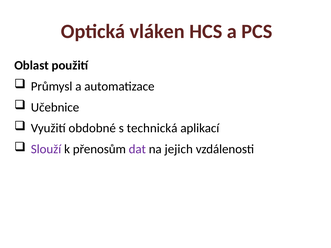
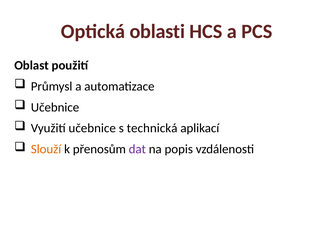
vláken: vláken -> oblasti
Využití obdobné: obdobné -> učebnice
Slouží colour: purple -> orange
jejich: jejich -> popis
